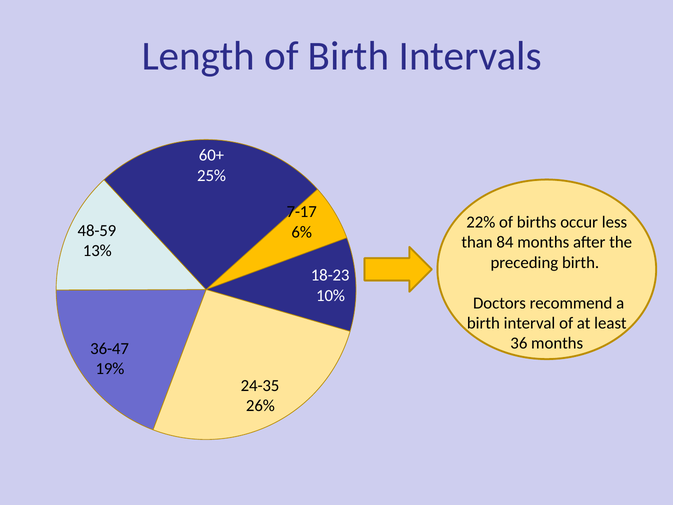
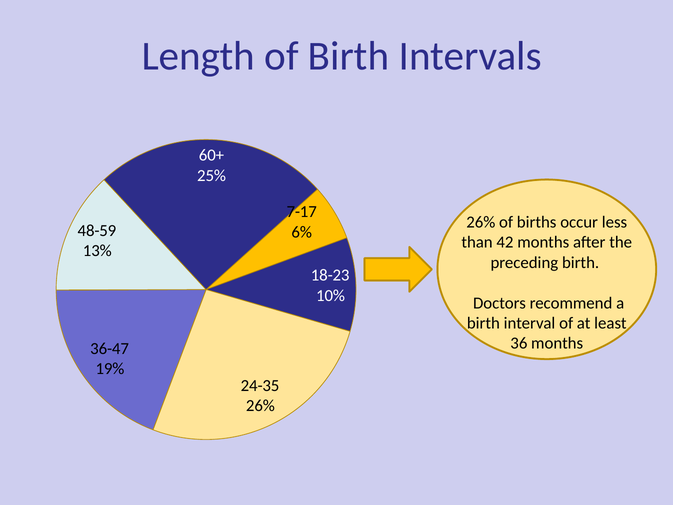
22% at (481, 222): 22% -> 26%
84: 84 -> 42
